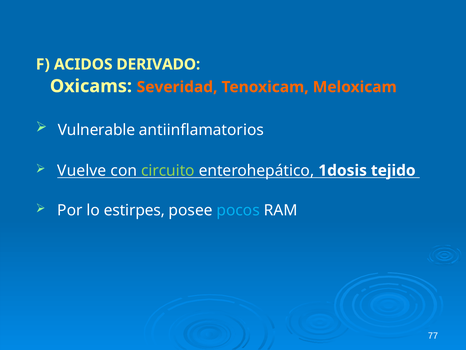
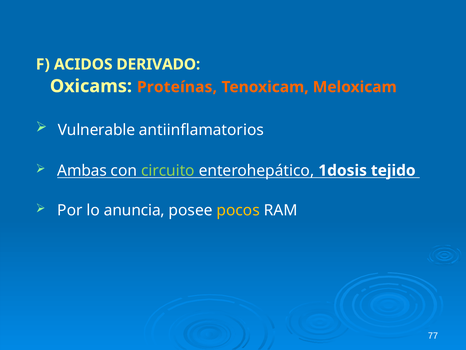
Severidad: Severidad -> Proteínas
Vuelve: Vuelve -> Ambas
estirpes: estirpes -> anuncia
pocos colour: light blue -> yellow
